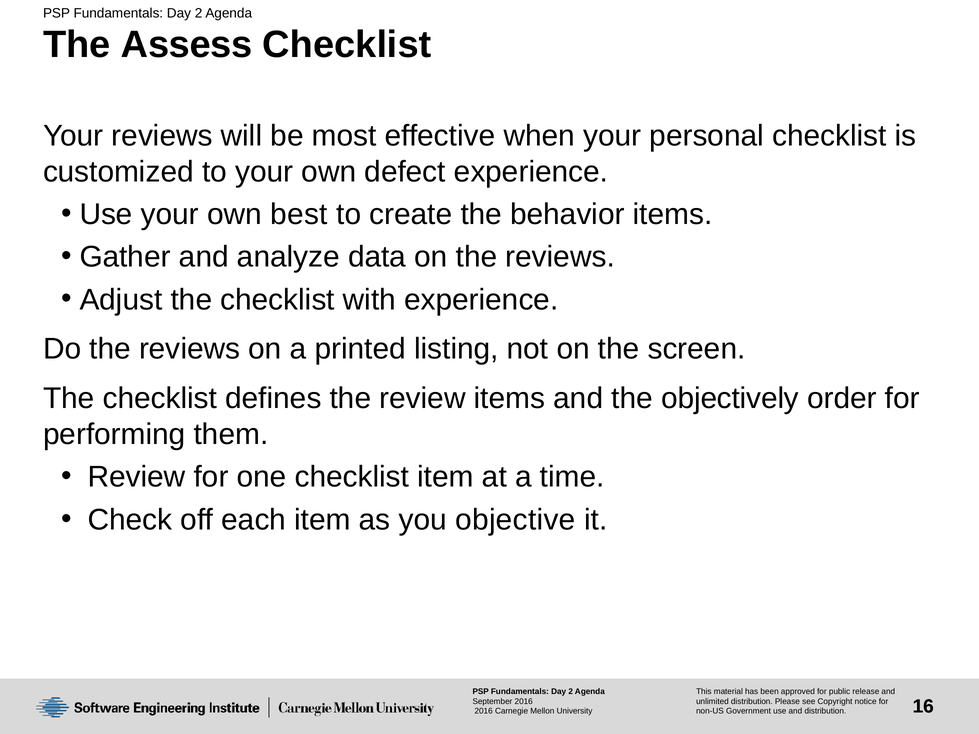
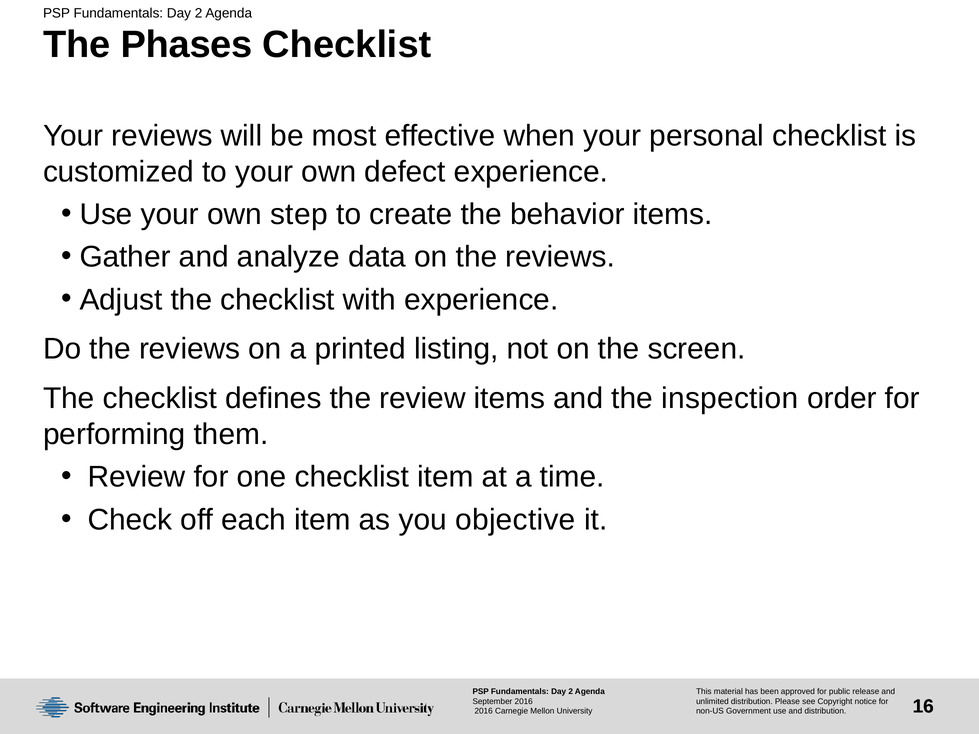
Assess: Assess -> Phases
best: best -> step
objectively: objectively -> inspection
